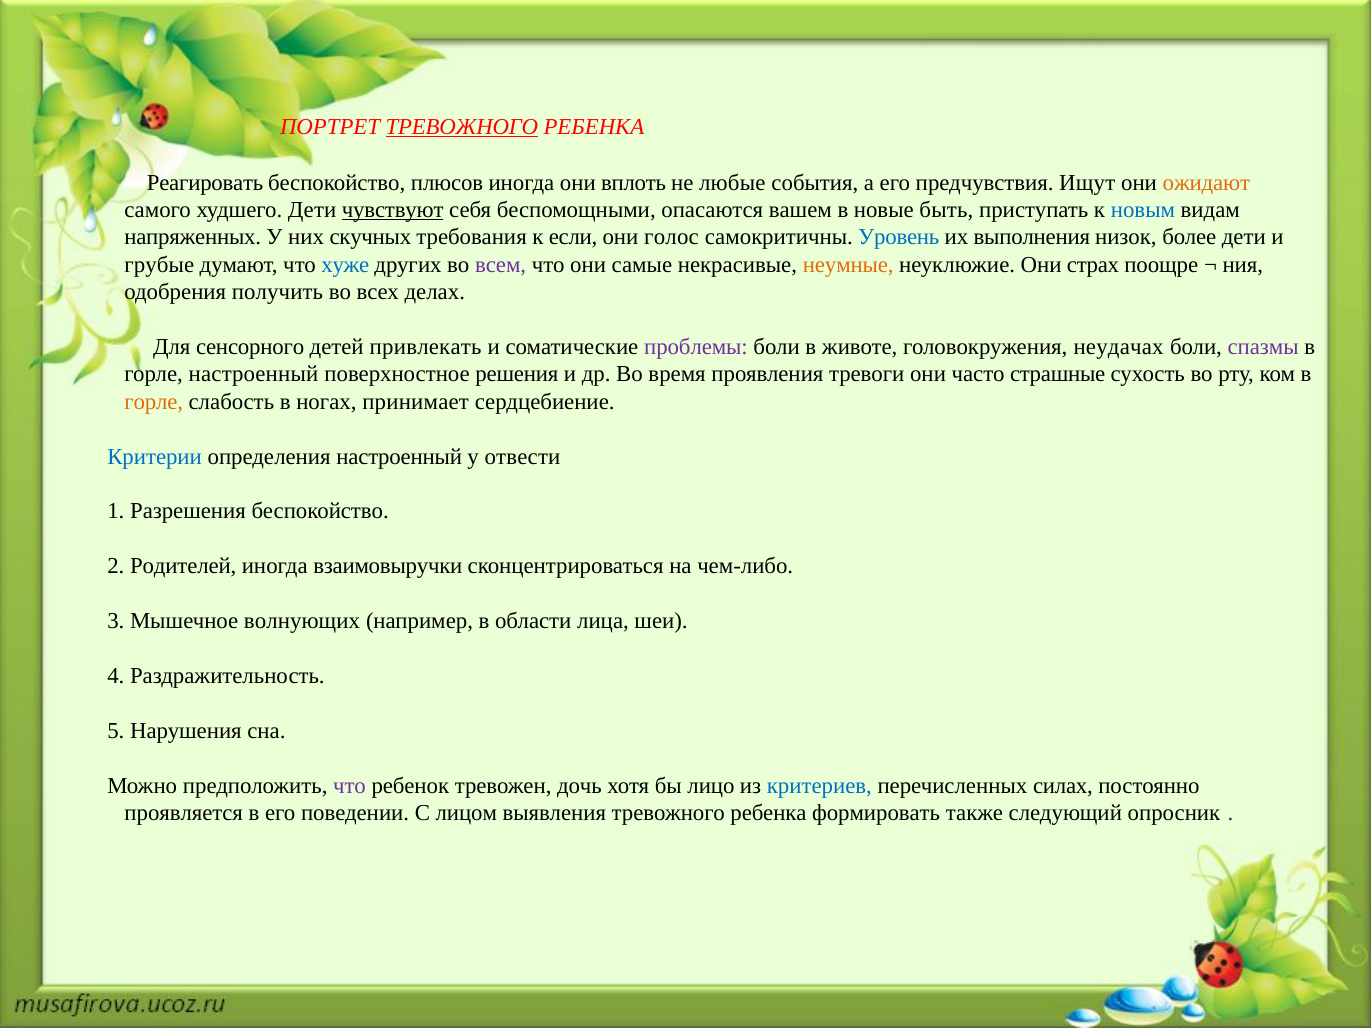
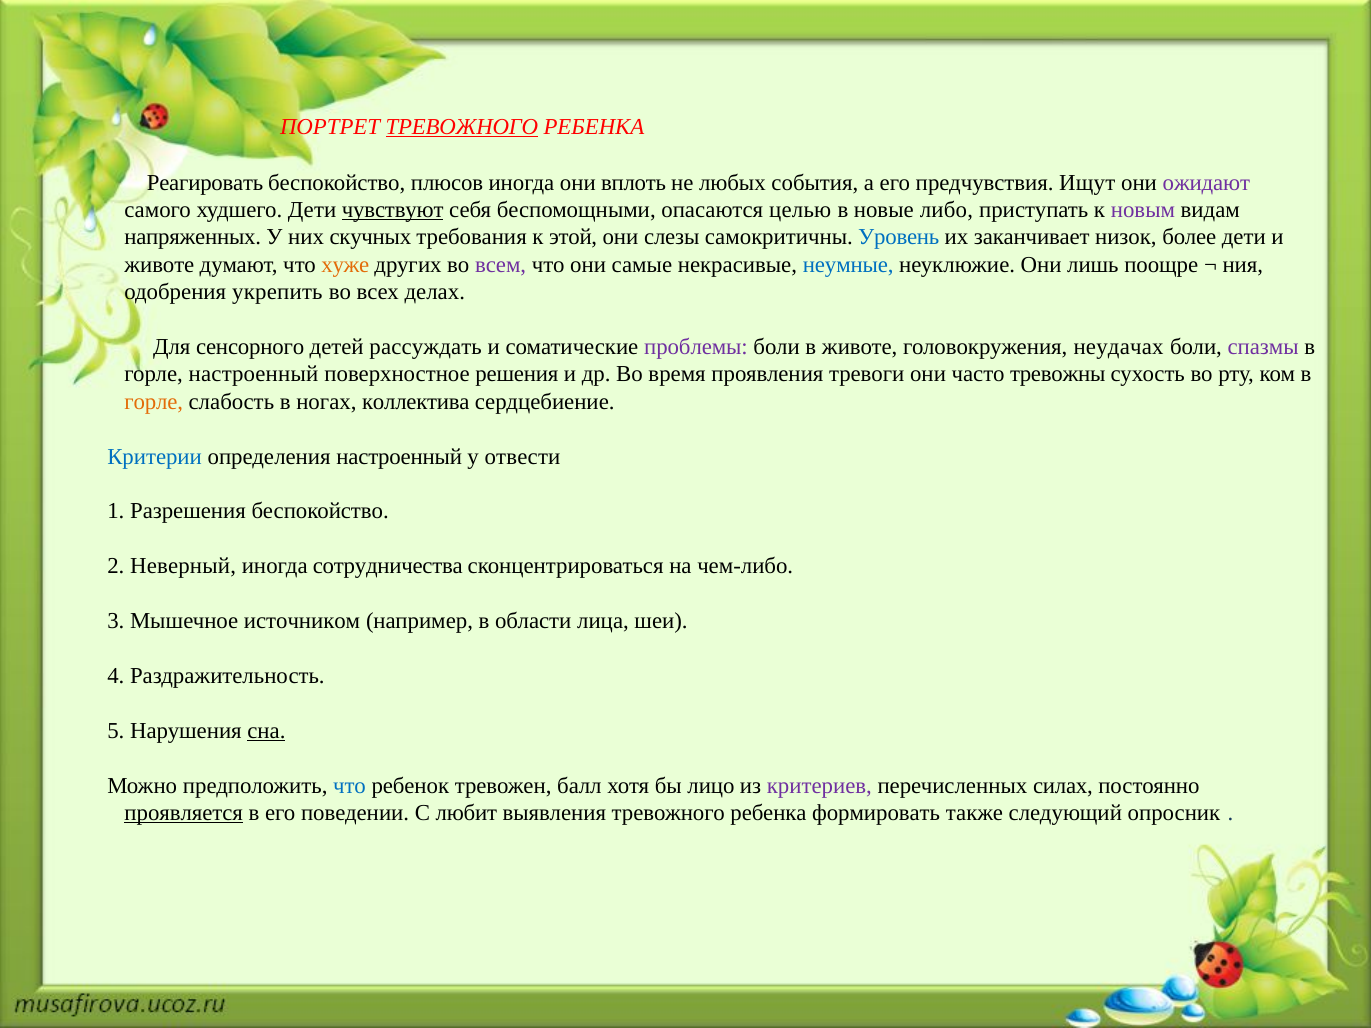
любые: любые -> любых
ожидают colour: orange -> purple
вашем: вашем -> целью
быть: быть -> либо
новым colour: blue -> purple
если: если -> этой
голос: голос -> слезы
выполнения: выполнения -> заканчивает
грубые at (159, 265): грубые -> животе
хуже colour: blue -> orange
неумные colour: orange -> blue
страх: страх -> лишь
получить: получить -> укрепить
привлекать: привлекать -> рассуждать
страшные: страшные -> тревожны
принимает: принимает -> коллектива
Родителей: Родителей -> Неверный
взаимовыручки: взаимовыручки -> сотрудничества
волнующих: волнующих -> источником
сна underline: none -> present
что at (350, 786) colour: purple -> blue
дочь: дочь -> балл
критериев colour: blue -> purple
проявляется underline: none -> present
лицом: лицом -> любит
